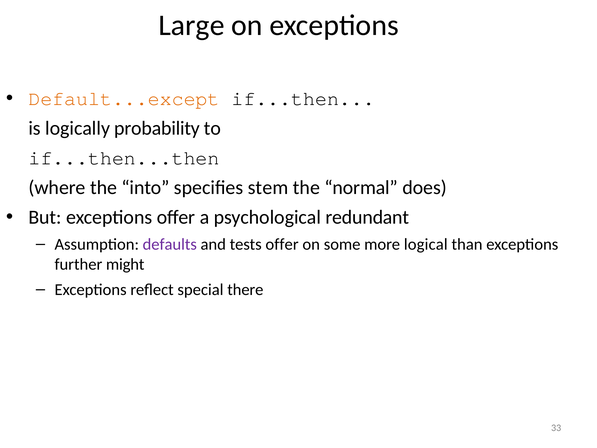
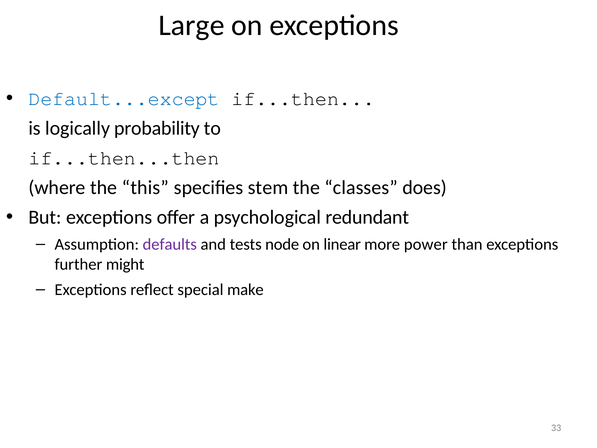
Default...except colour: orange -> blue
into: into -> this
normal: normal -> classes
tests offer: offer -> node
some: some -> linear
logical: logical -> power
there: there -> make
